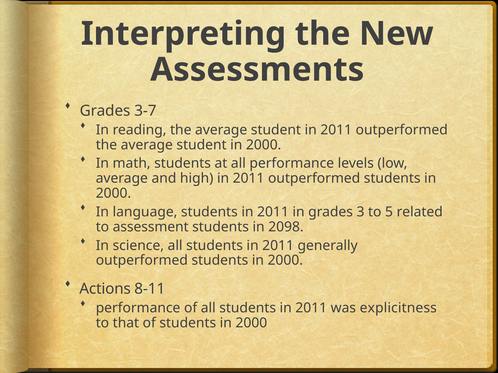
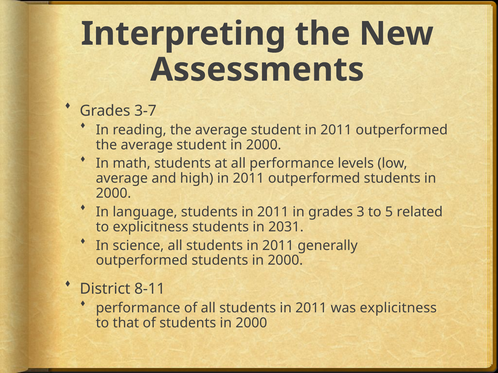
to assessment: assessment -> explicitness
2098: 2098 -> 2031
Actions: Actions -> District
